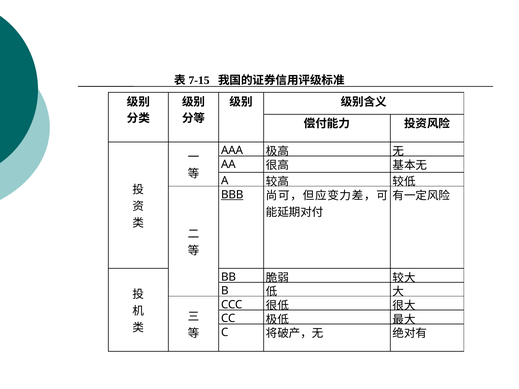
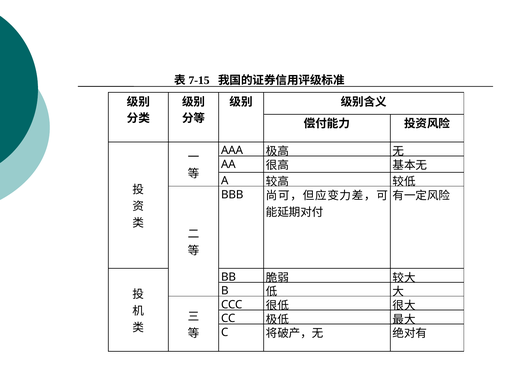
BBB underline: present -> none
